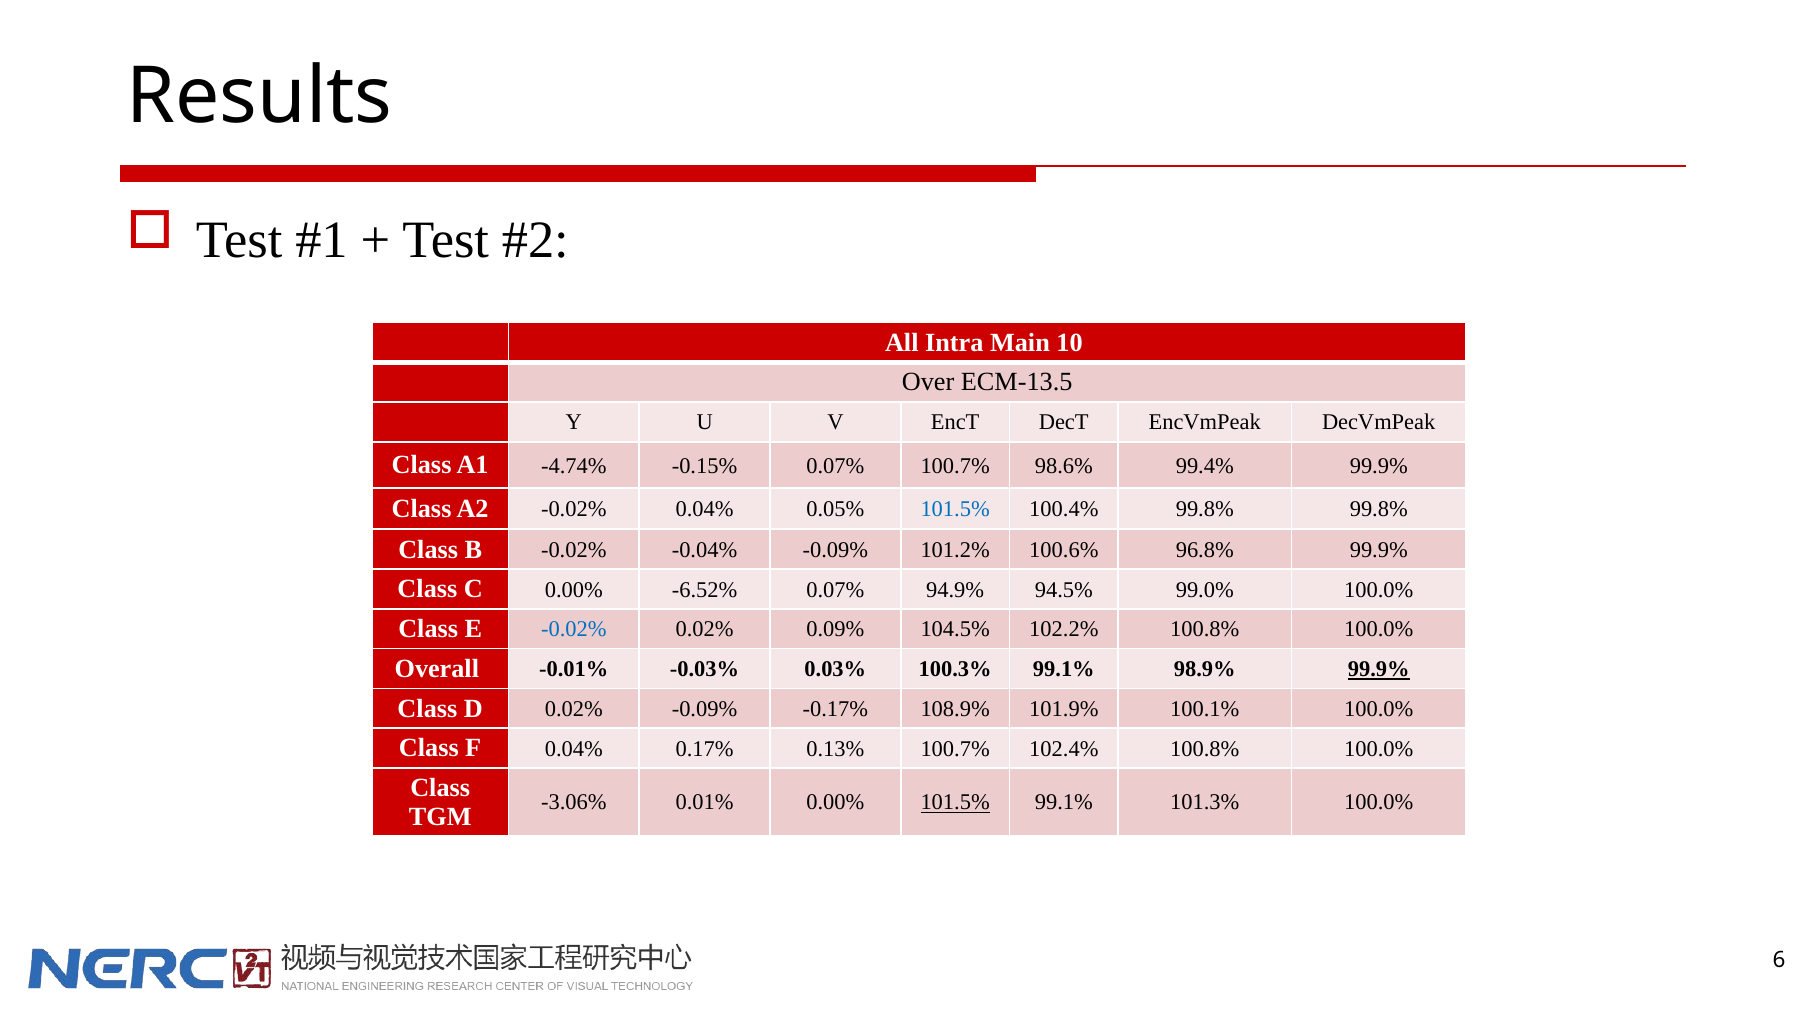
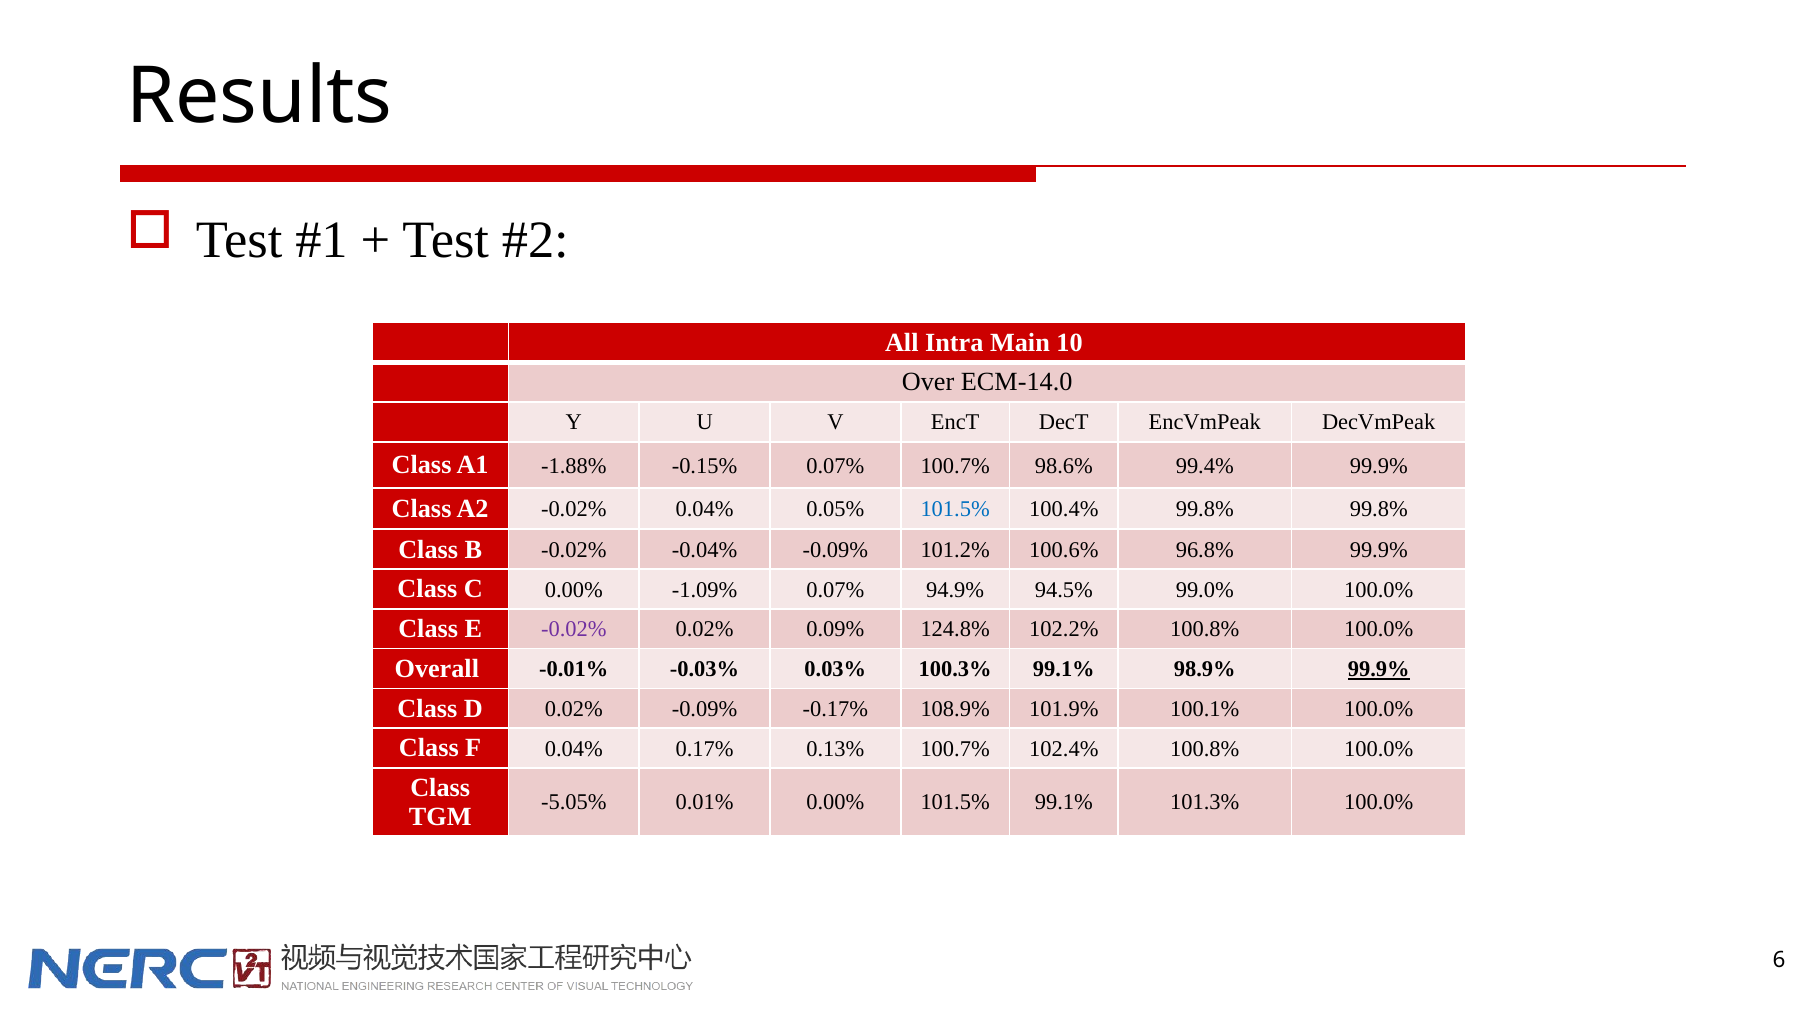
ECM-13.5: ECM-13.5 -> ECM-14.0
-4.74%: -4.74% -> -1.88%
-6.52%: -6.52% -> -1.09%
-0.02% at (574, 629) colour: blue -> purple
104.5%: 104.5% -> 124.8%
-3.06%: -3.06% -> -5.05%
101.5% at (955, 802) underline: present -> none
